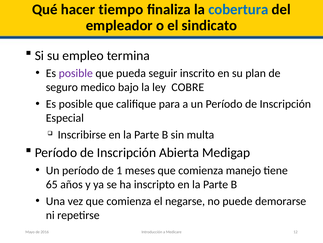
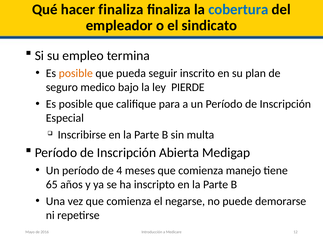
hacer tiempo: tiempo -> finaliza
posible at (76, 73) colour: purple -> orange
COBRE: COBRE -> PIERDE
1: 1 -> 4
